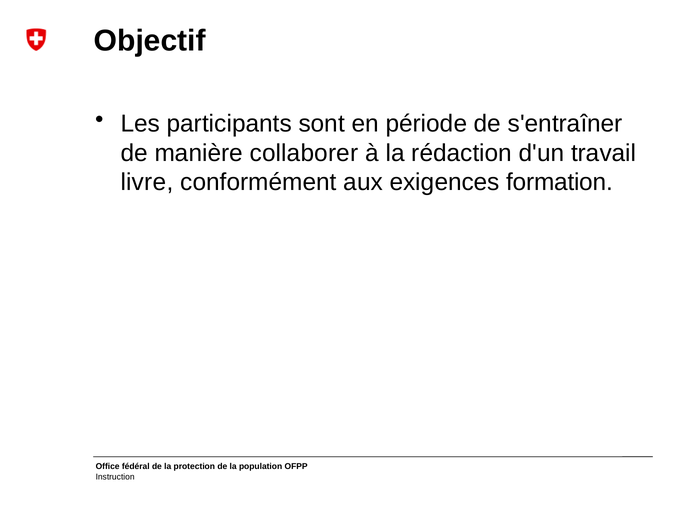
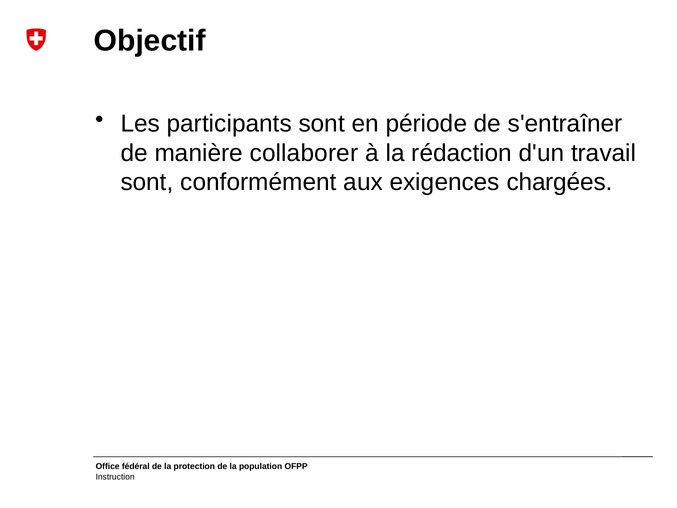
livre at (147, 182): livre -> sont
formation: formation -> chargées
